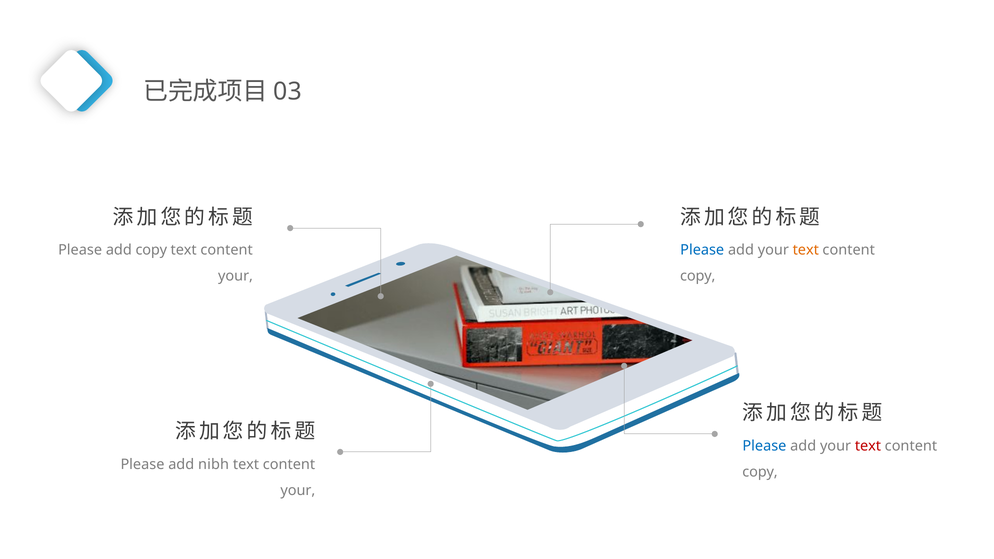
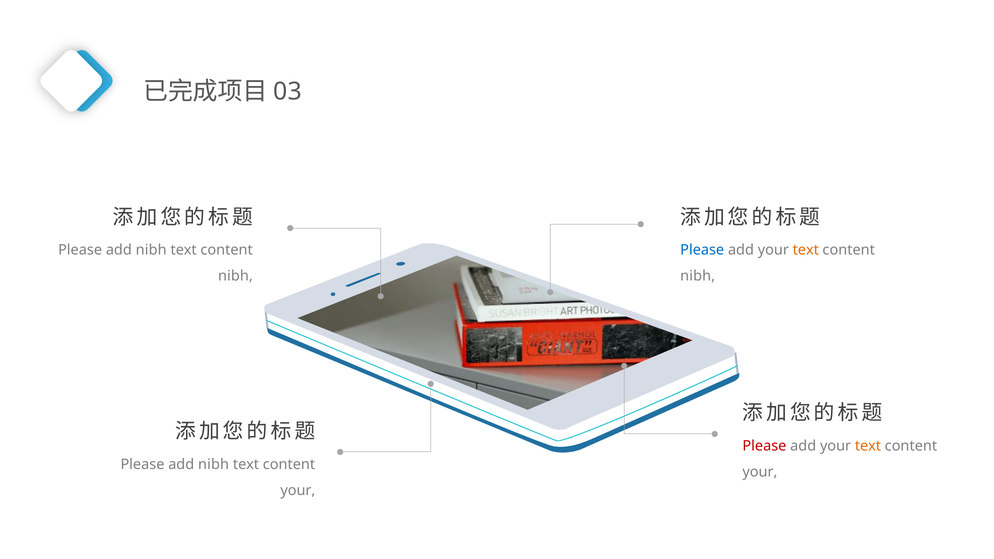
copy at (151, 250): copy -> nibh
your at (236, 276): your -> nibh
copy at (698, 276): copy -> nibh
Please at (764, 446) colour: blue -> red
text at (868, 446) colour: red -> orange
copy at (760, 472): copy -> your
